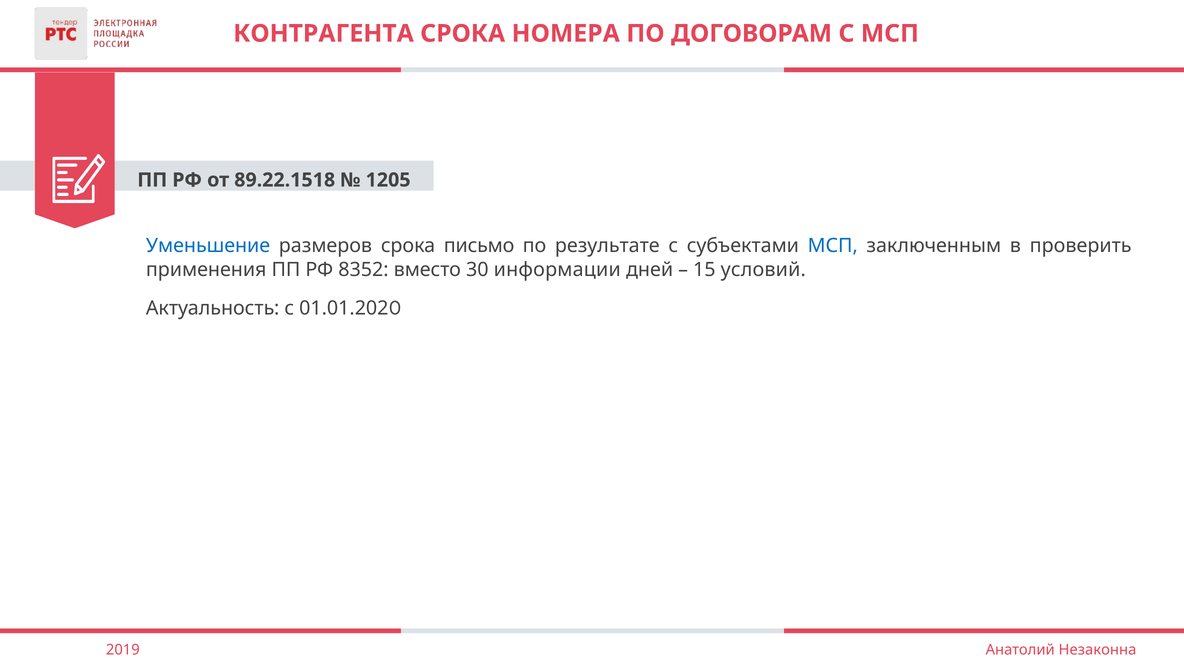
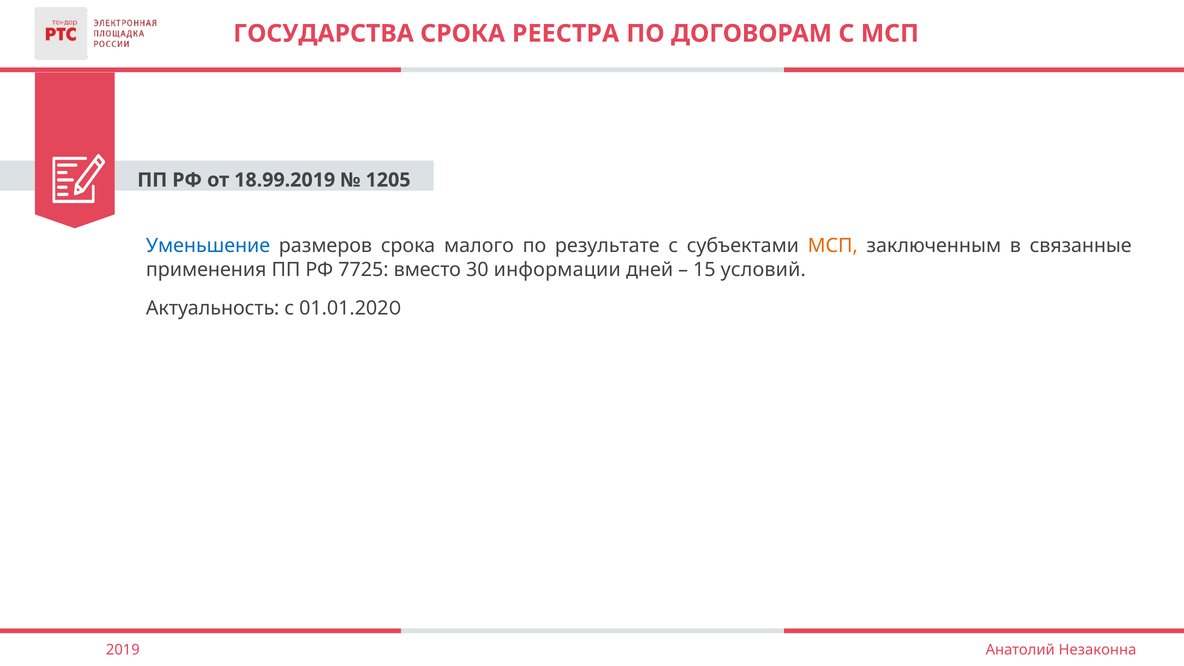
КОНТРАГЕНТА: КОНТРАГЕНТА -> ГОСУДАРСТВА
НОМЕРА: НОМЕРА -> РЕЕСТРА
89.22.1518: 89.22.1518 -> 18.99.2019
письмо: письмо -> малого
МСП at (833, 246) colour: blue -> orange
проверить: проверить -> связанные
8352: 8352 -> 7725
